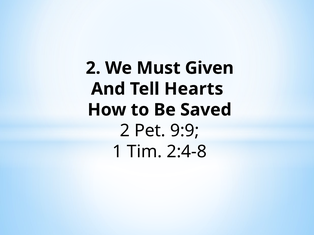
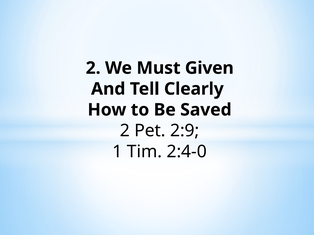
Hearts: Hearts -> Clearly
9:9: 9:9 -> 2:9
2:4-8: 2:4-8 -> 2:4-0
